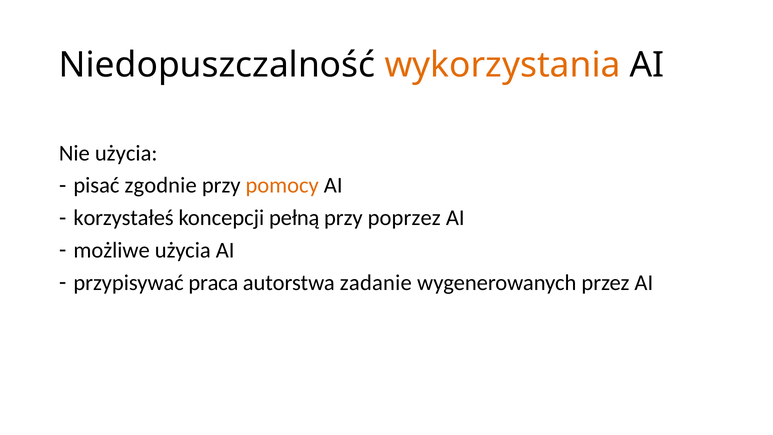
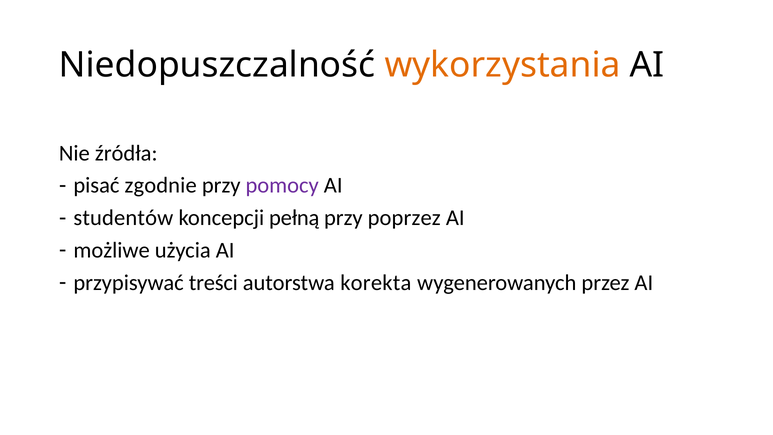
Nie użycia: użycia -> źródła
pomocy colour: orange -> purple
korzystałeś: korzystałeś -> studentów
praca: praca -> treści
zadanie: zadanie -> korekta
